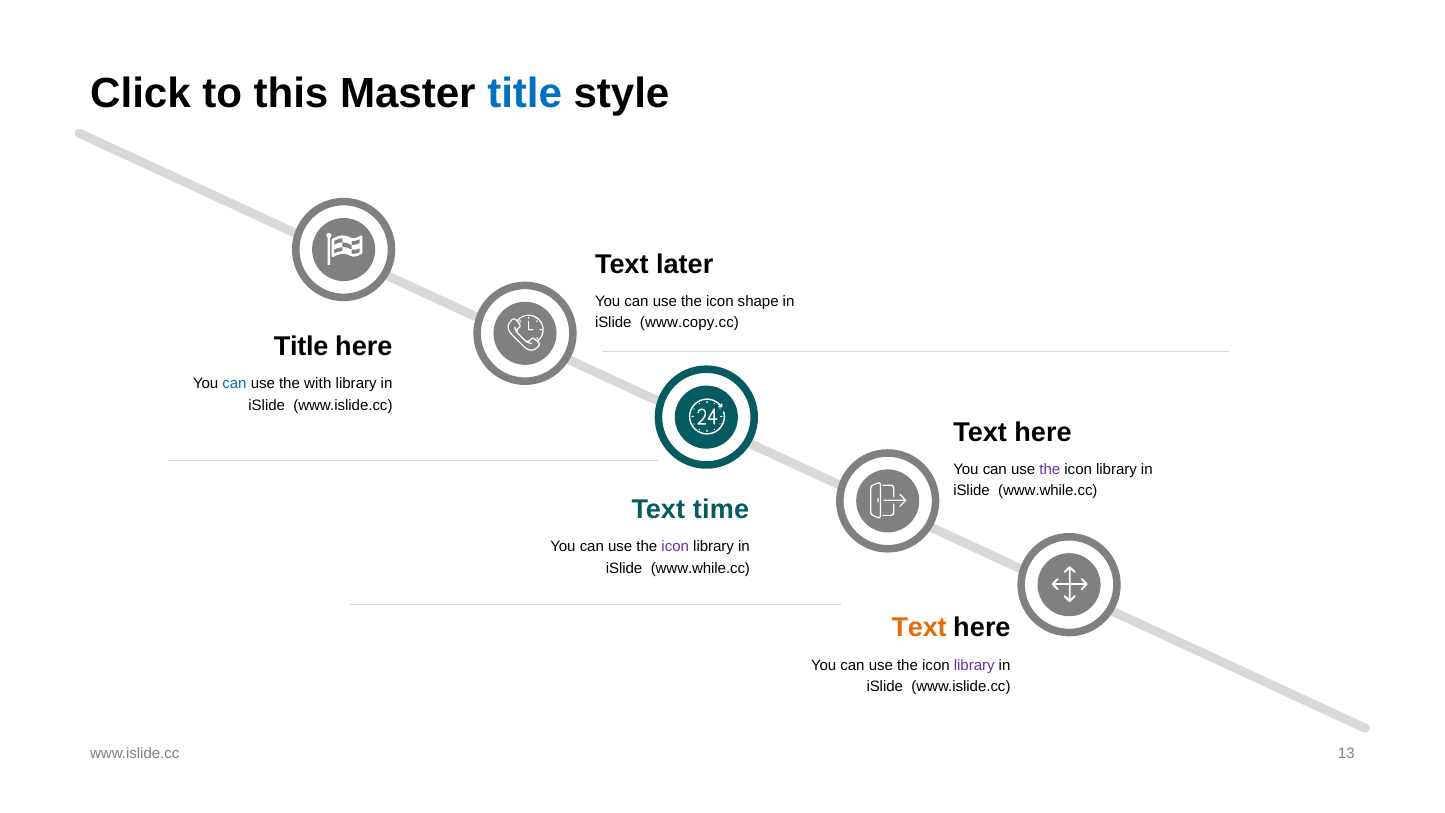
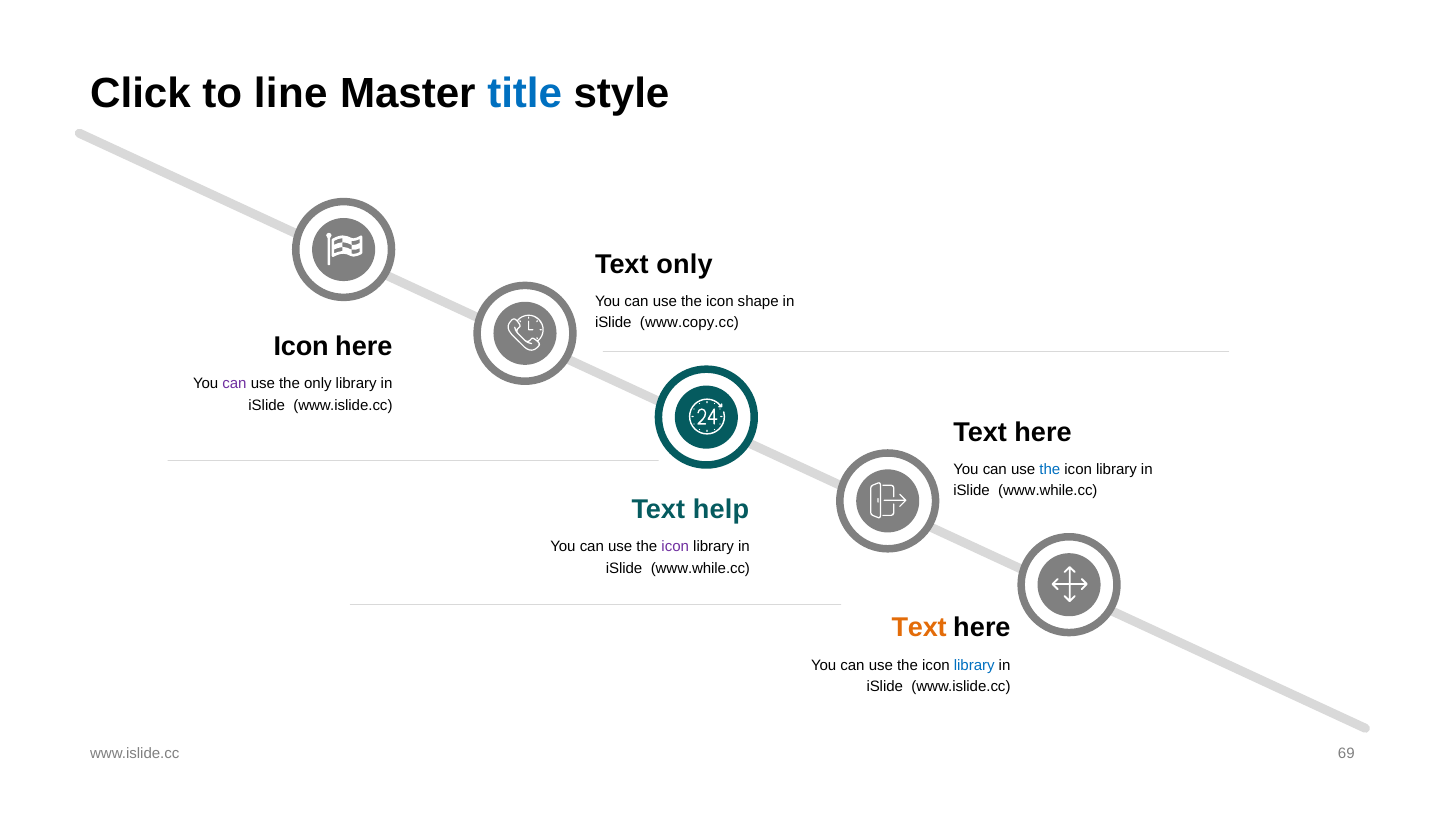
this: this -> line
Text later: later -> only
Title at (301, 346): Title -> Icon
can at (235, 384) colour: blue -> purple
the with: with -> only
the at (1050, 469) colour: purple -> blue
time: time -> help
library at (974, 665) colour: purple -> blue
13: 13 -> 69
